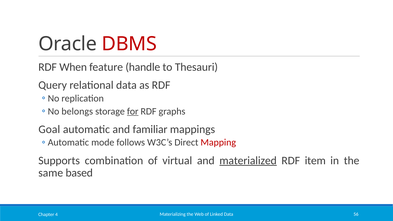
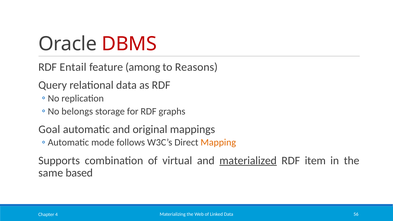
When: When -> Entail
handle: handle -> among
Thesauri: Thesauri -> Reasons
for underline: present -> none
familiar: familiar -> original
Mapping colour: red -> orange
